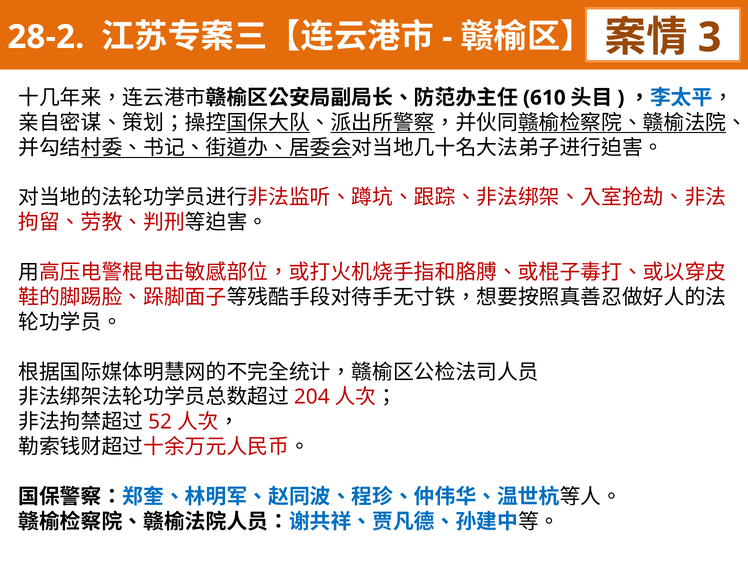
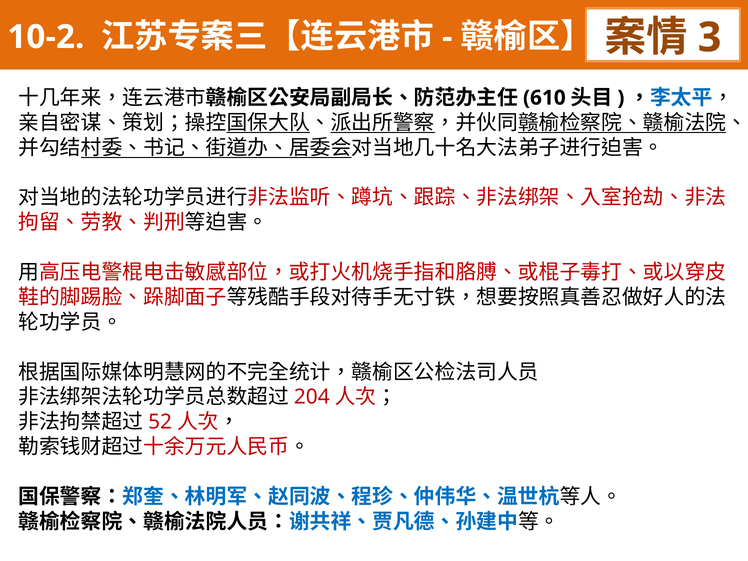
28-2: 28-2 -> 10-2
